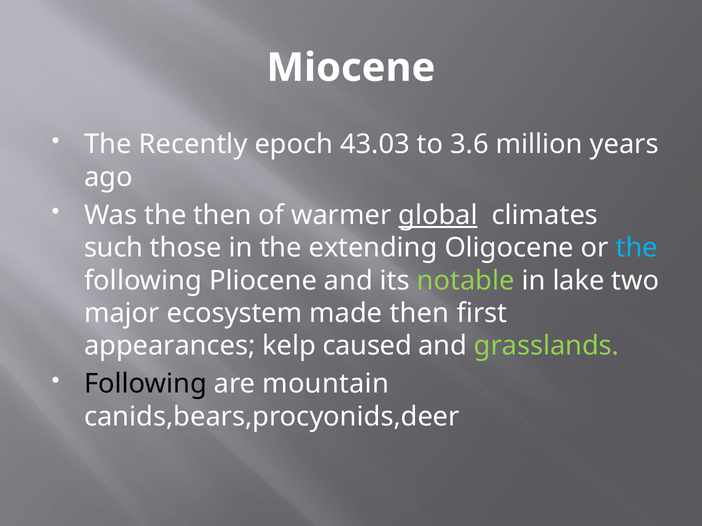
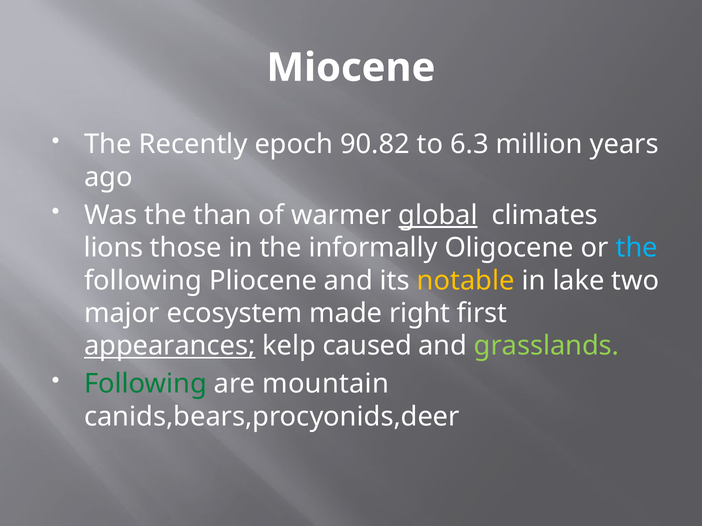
43.03: 43.03 -> 90.82
3.6: 3.6 -> 6.3
the then: then -> than
such: such -> lions
extending: extending -> informally
notable colour: light green -> yellow
made then: then -> right
appearances underline: none -> present
Following at (146, 384) colour: black -> green
